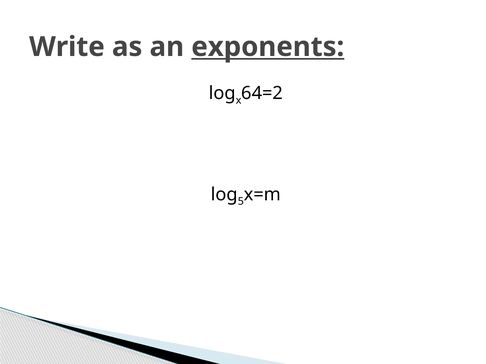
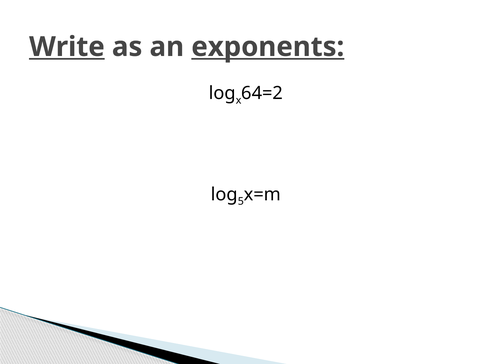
Write underline: none -> present
